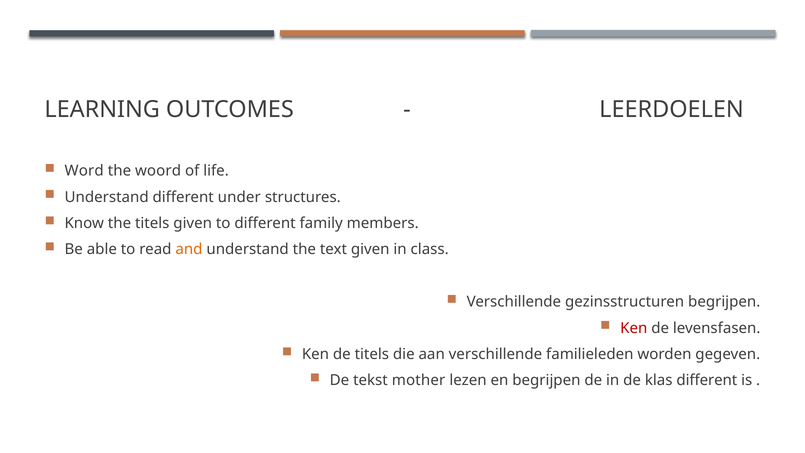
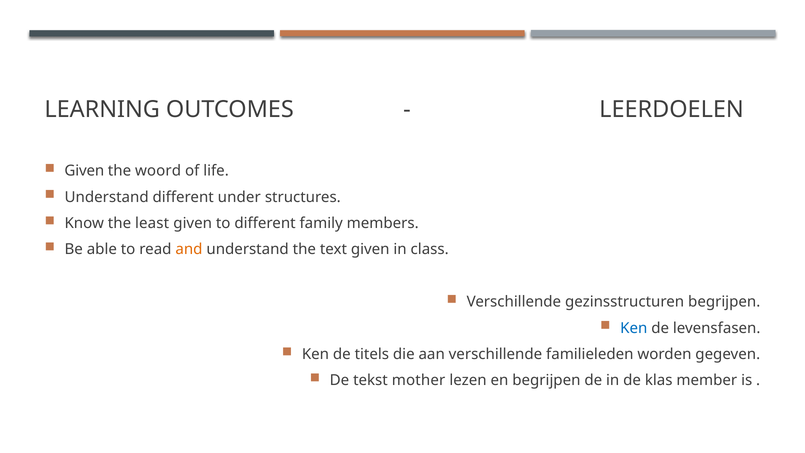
Word at (84, 171): Word -> Given
the titels: titels -> least
Ken at (634, 328) colour: red -> blue
klas different: different -> member
